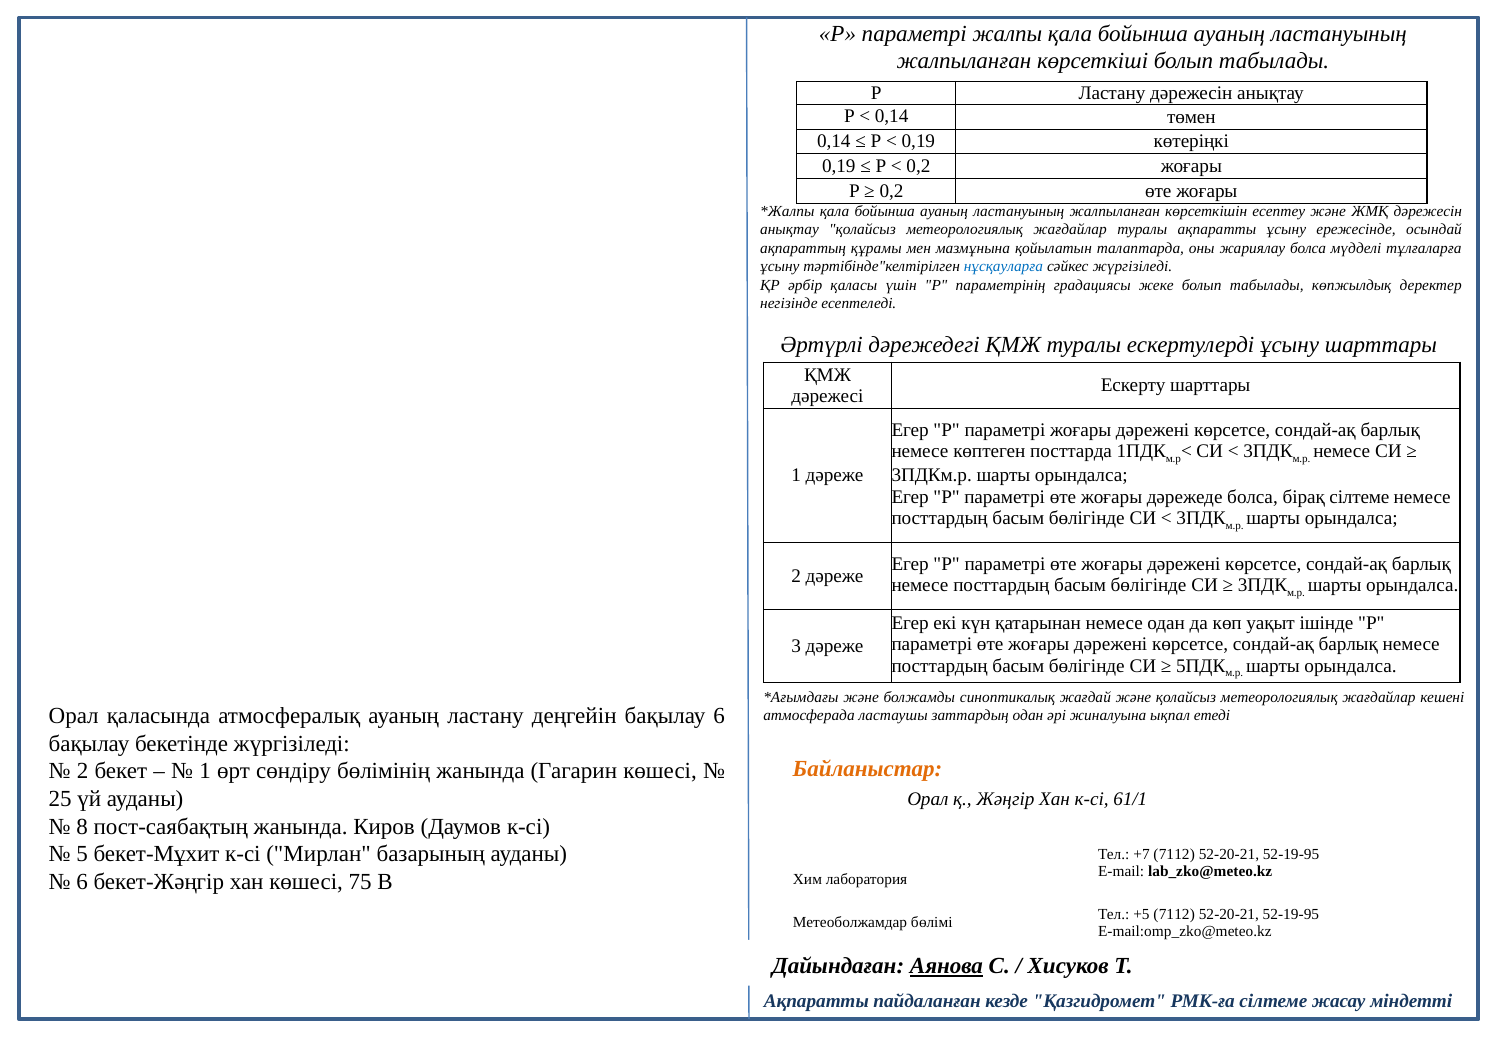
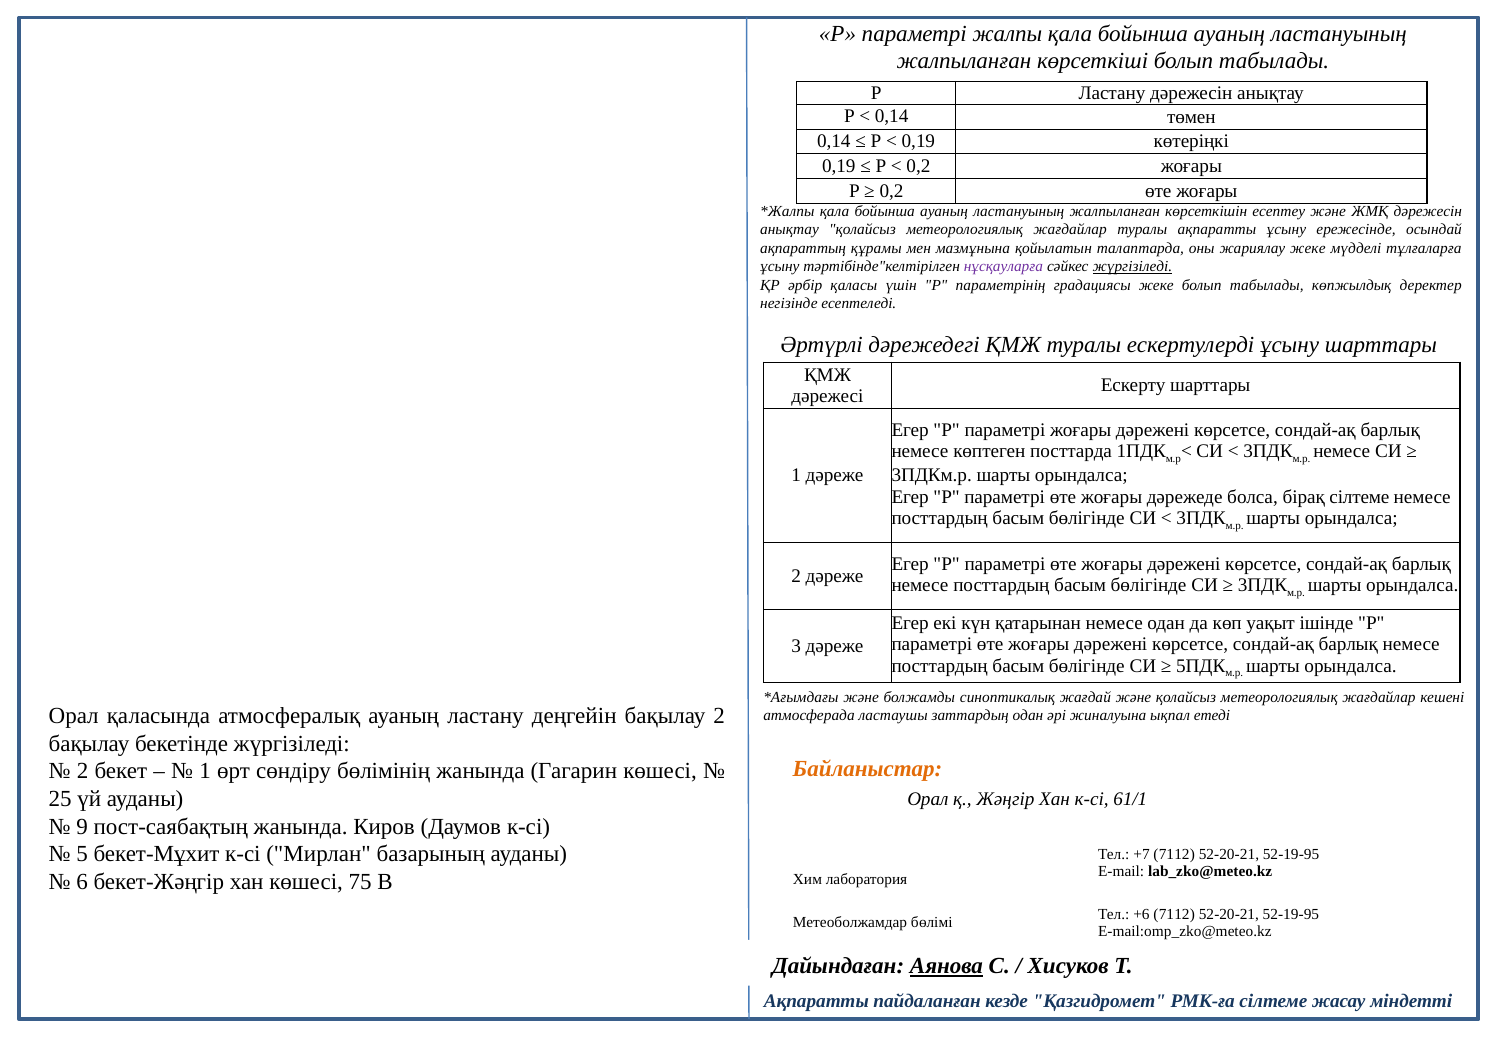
жариялау болса: болса -> жеке
нұсқауларға colour: blue -> purple
жүргізіледі at (1132, 267) underline: none -> present
бақылау 6: 6 -> 2
8: 8 -> 9
+5: +5 -> +6
